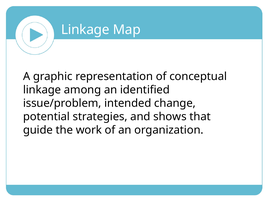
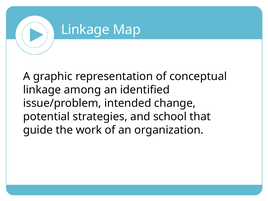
shows: shows -> school
